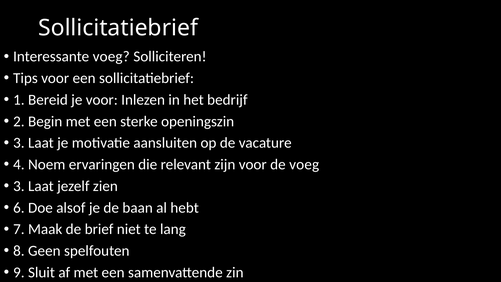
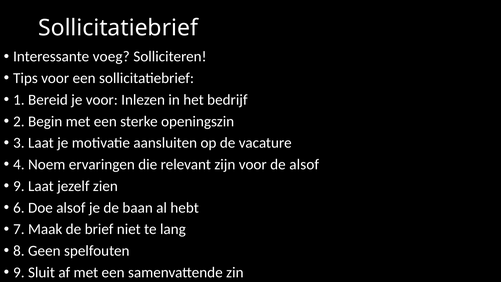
de voeg: voeg -> alsof
3 at (19, 186): 3 -> 9
